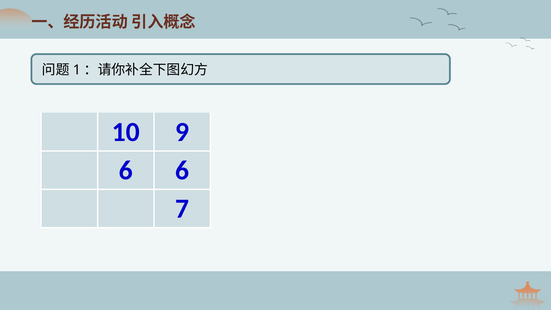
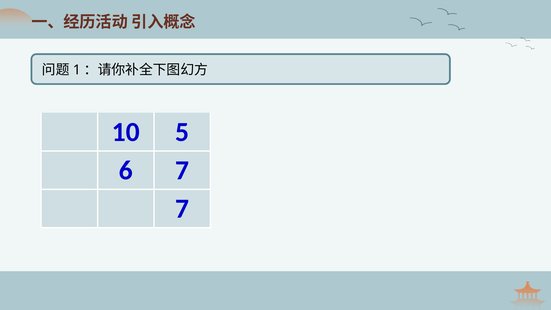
9: 9 -> 5
6 6: 6 -> 7
